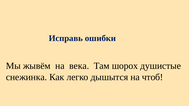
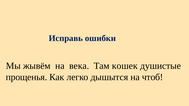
шорох: шорох -> кошек
снежинка: снежинка -> прощенья
